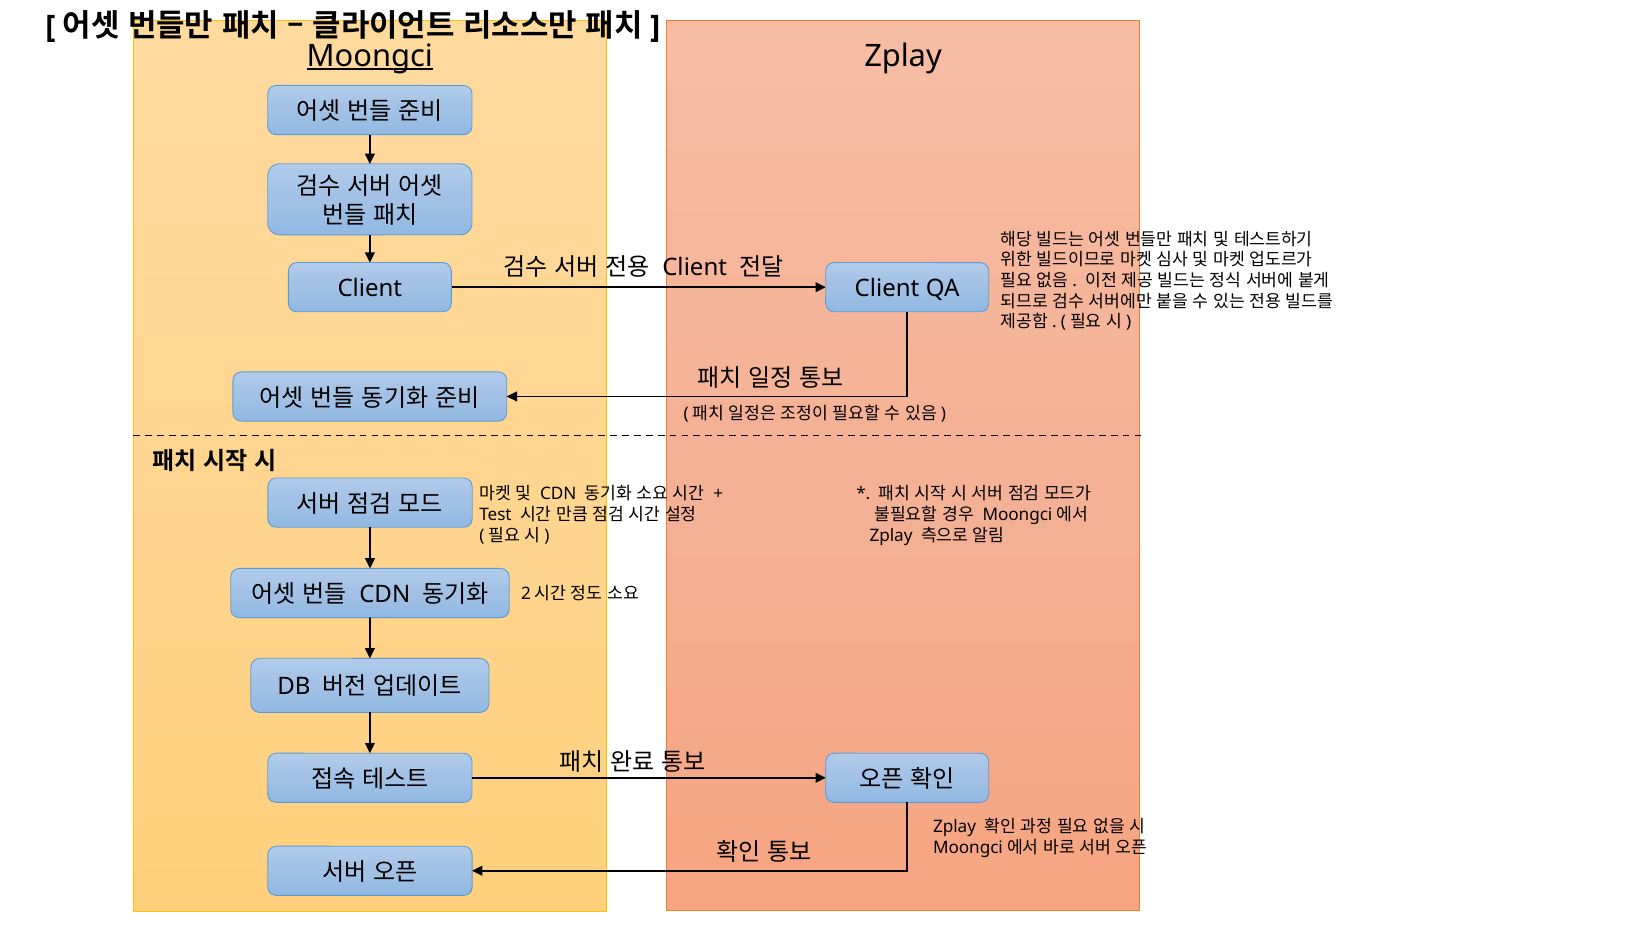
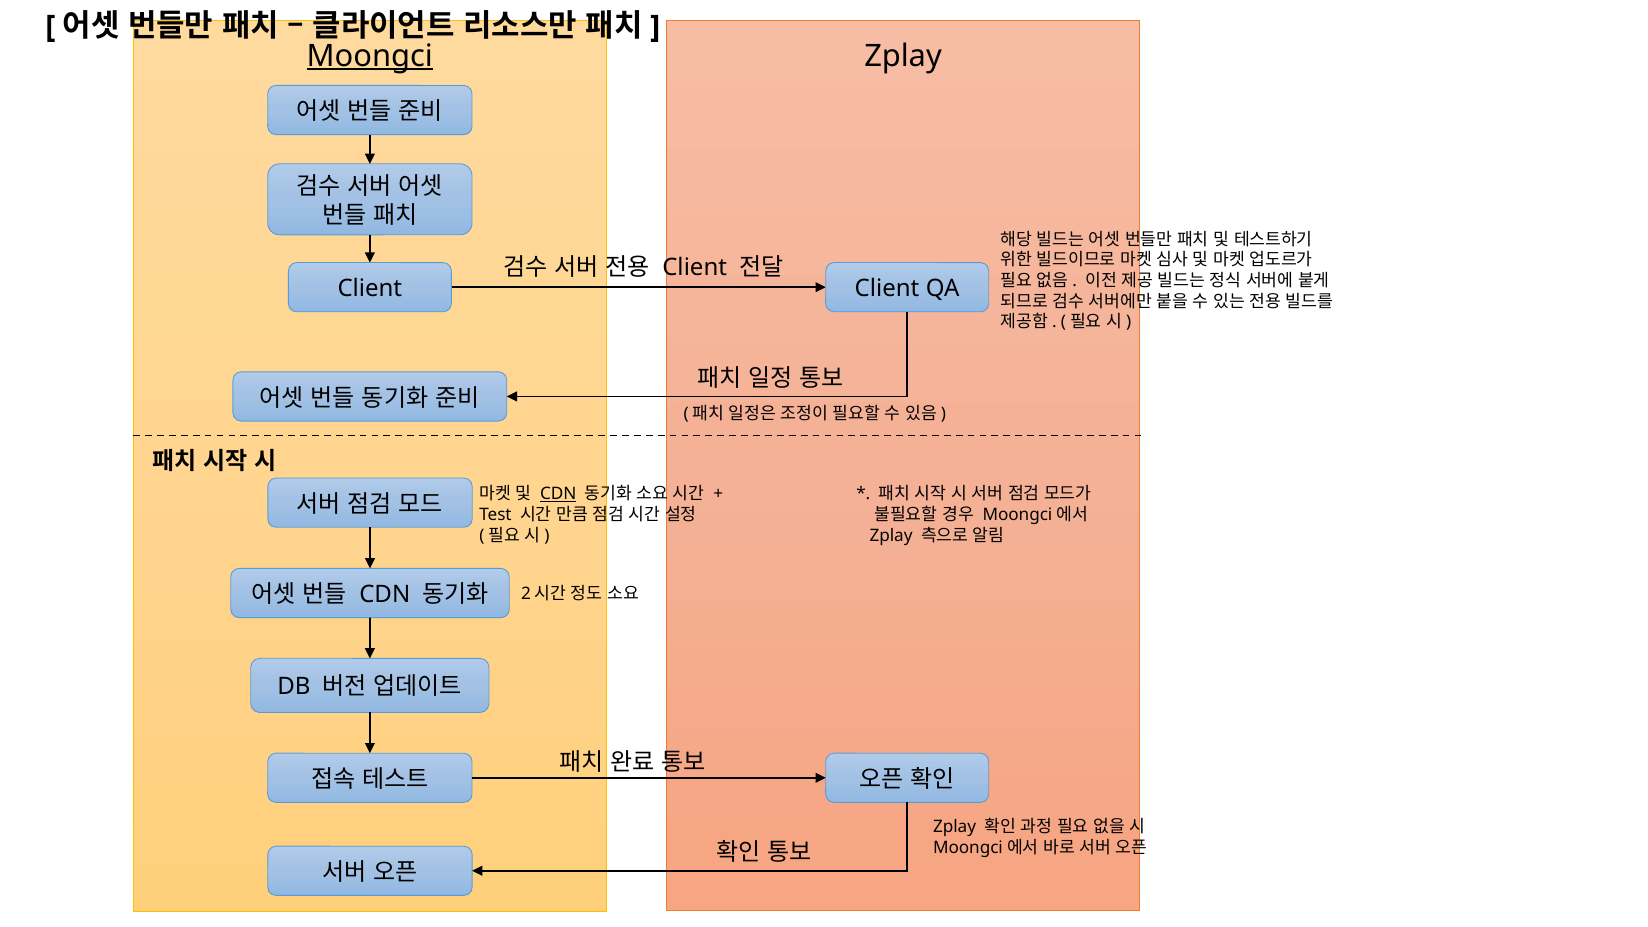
CDN at (558, 494) underline: none -> present
